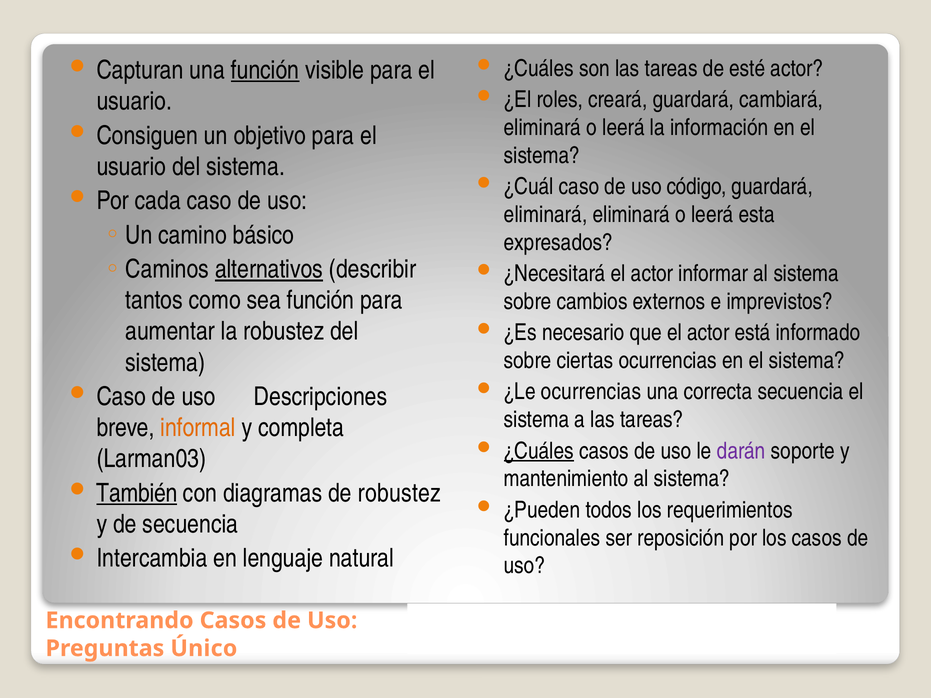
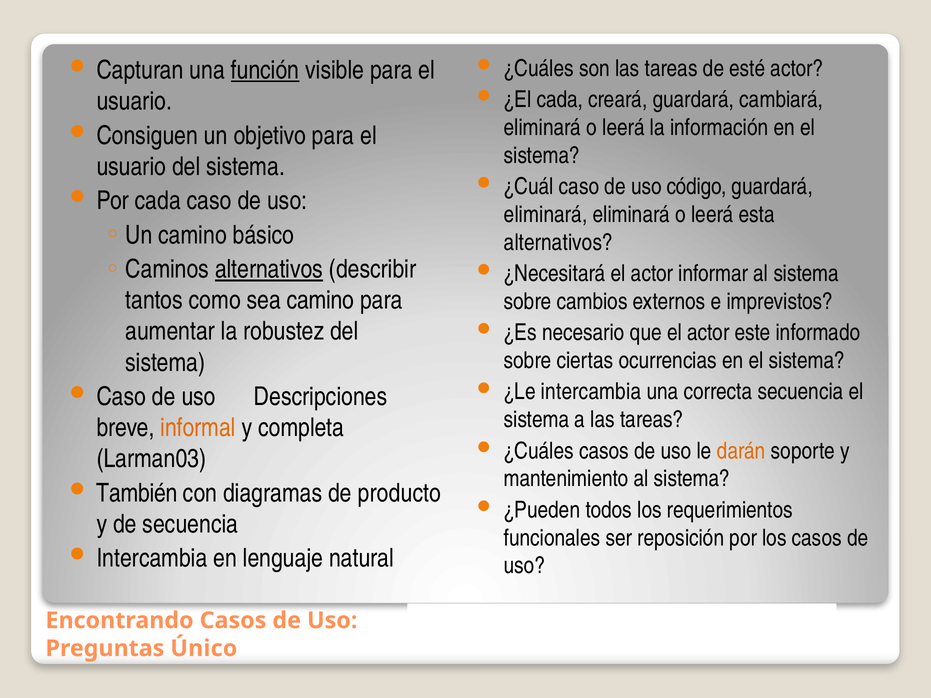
¿El roles: roles -> cada
expresados at (558, 243): expresados -> alternativos
sea función: función -> camino
está: está -> este
¿Le ocurrencias: ocurrencias -> intercambia
¿Cuáles at (539, 451) underline: present -> none
darán colour: purple -> orange
También underline: present -> none
de robustez: robustez -> producto
